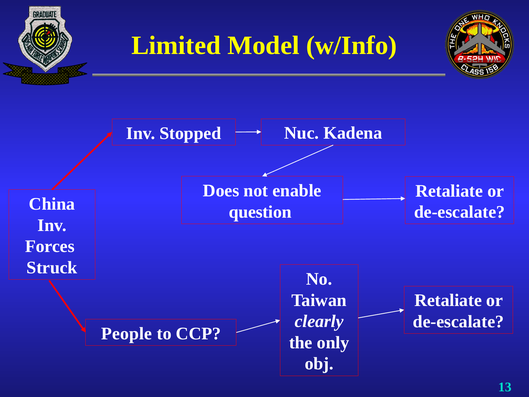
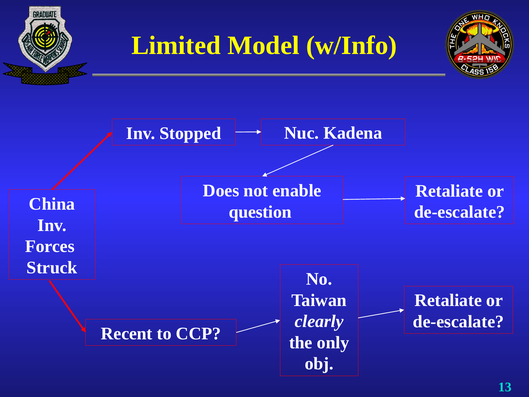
People: People -> Recent
